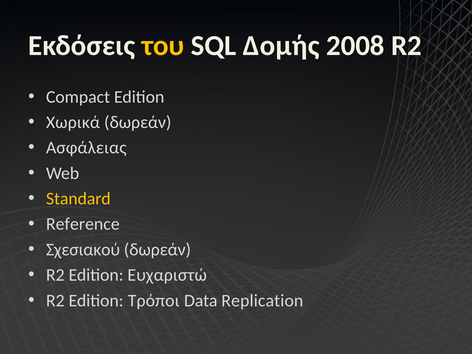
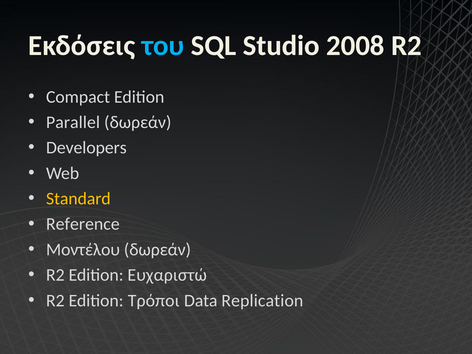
του colour: yellow -> light blue
Δομής: Δομής -> Studio
Χωρικά: Χωρικά -> Parallel
Ασφάλειας: Ασφάλειας -> Developers
Σχεσιακού: Σχεσιακού -> Μοντέλου
